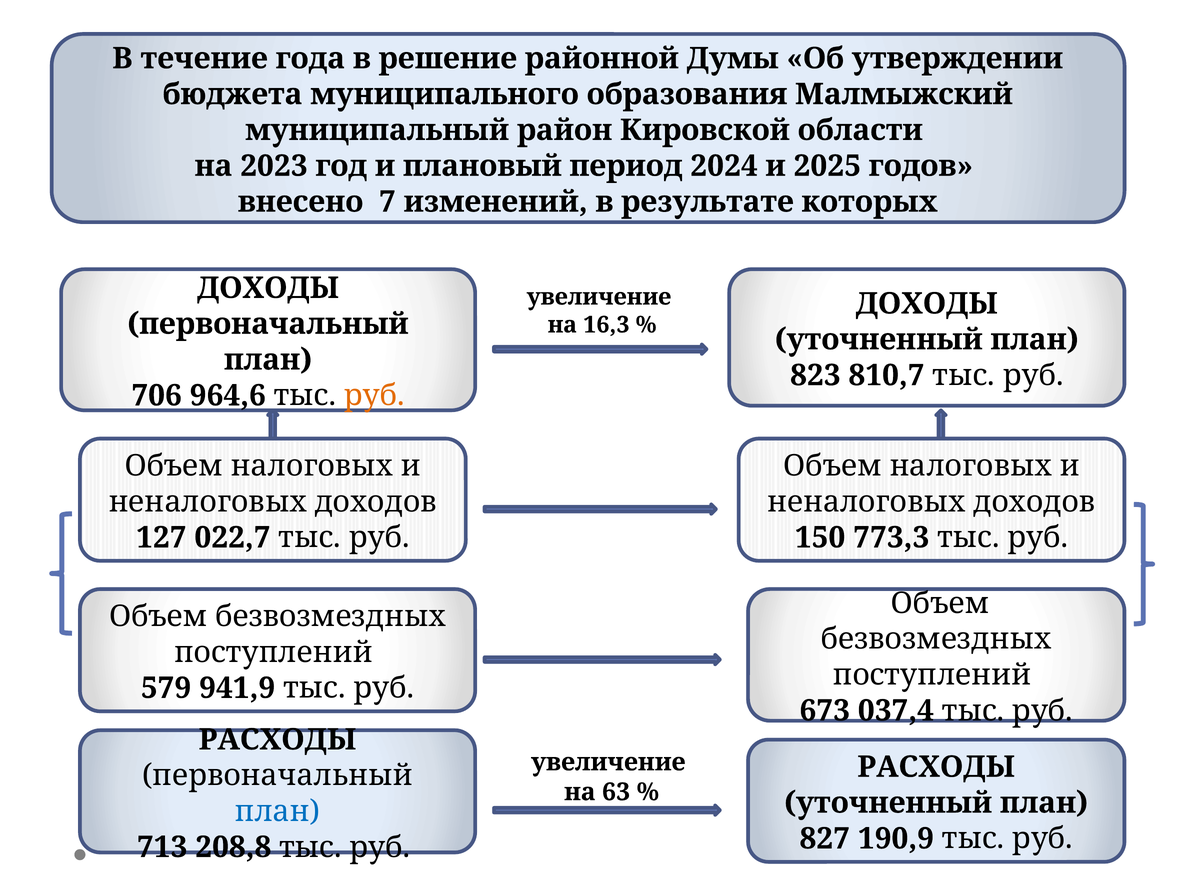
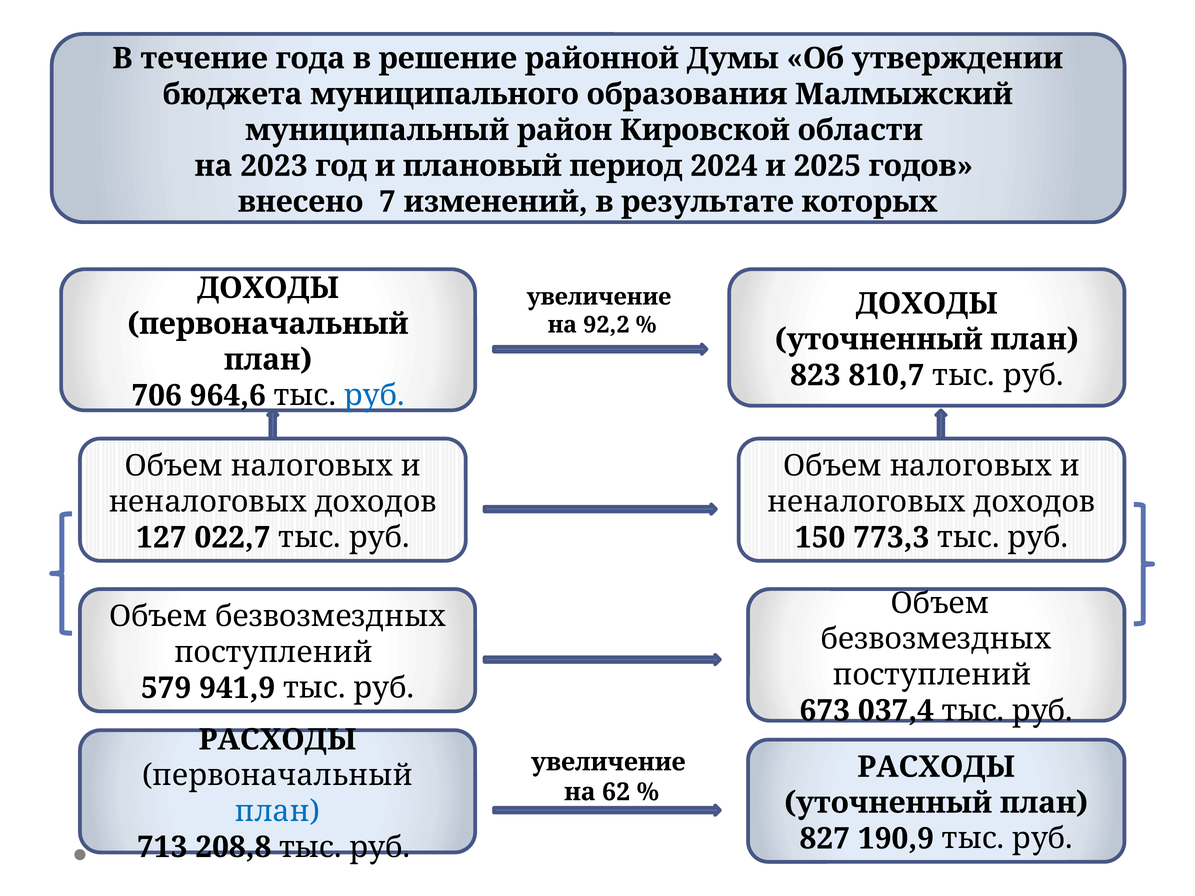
16,3: 16,3 -> 92,2
руб at (374, 396) colour: orange -> blue
63: 63 -> 62
